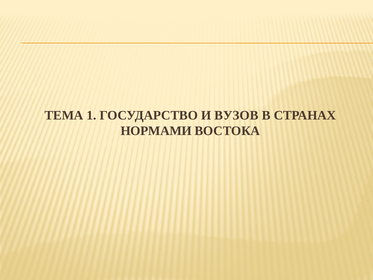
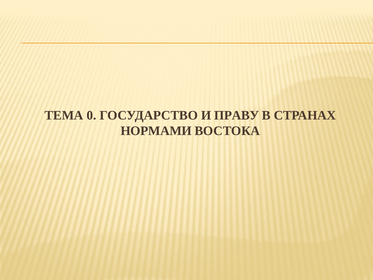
1: 1 -> 0
ВУЗОВ: ВУЗОВ -> ПРАВУ
